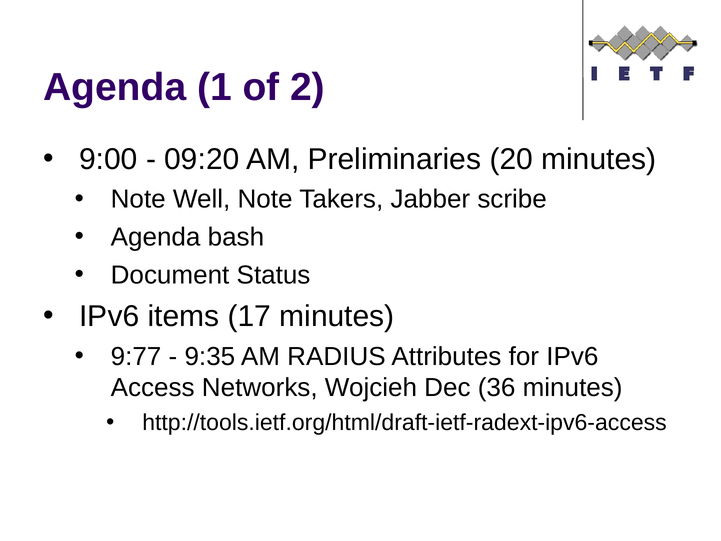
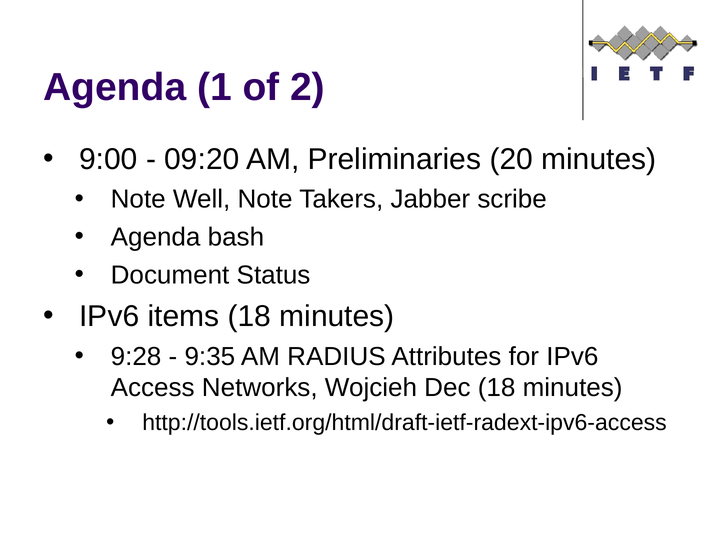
items 17: 17 -> 18
9:77: 9:77 -> 9:28
Dec 36: 36 -> 18
